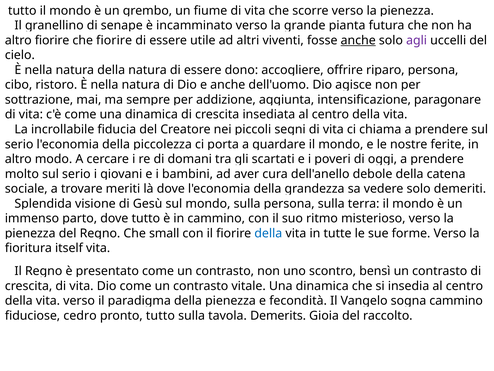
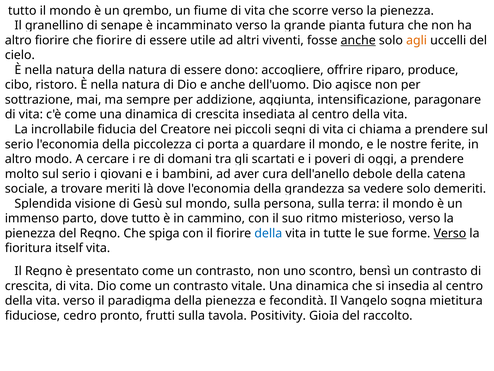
agli colour: purple -> orange
persona at (433, 70): persona -> produce
small: small -> spiga
Verso at (450, 233) underline: none -> present
cammino at (456, 301): cammino -> mietitura
pronto tutto: tutto -> frutti
Demerits: Demerits -> Positivity
